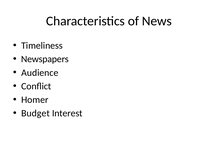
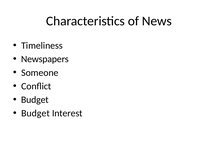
Audience: Audience -> Someone
Homer at (35, 100): Homer -> Budget
